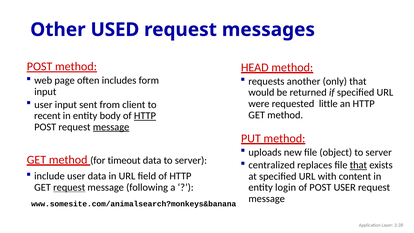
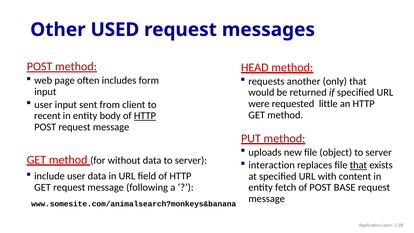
message at (111, 127) underline: present -> none
timeout: timeout -> without
centralized: centralized -> interaction
request at (69, 187) underline: present -> none
login: login -> fetch
POST USER: USER -> BASE
